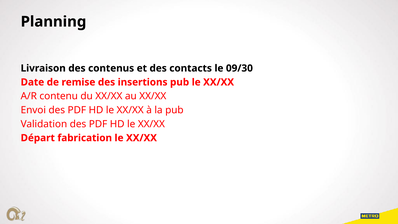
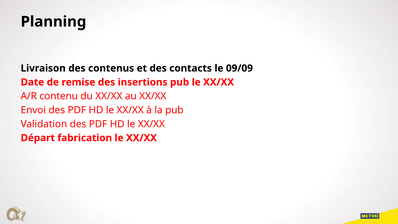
09/30: 09/30 -> 09/09
